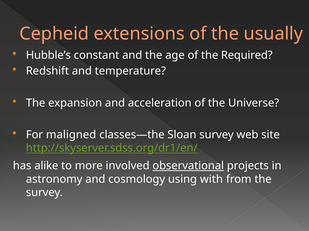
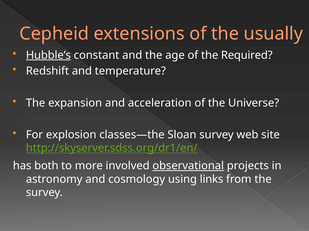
Hubble’s underline: none -> present
maligned: maligned -> explosion
alike: alike -> both
with: with -> links
